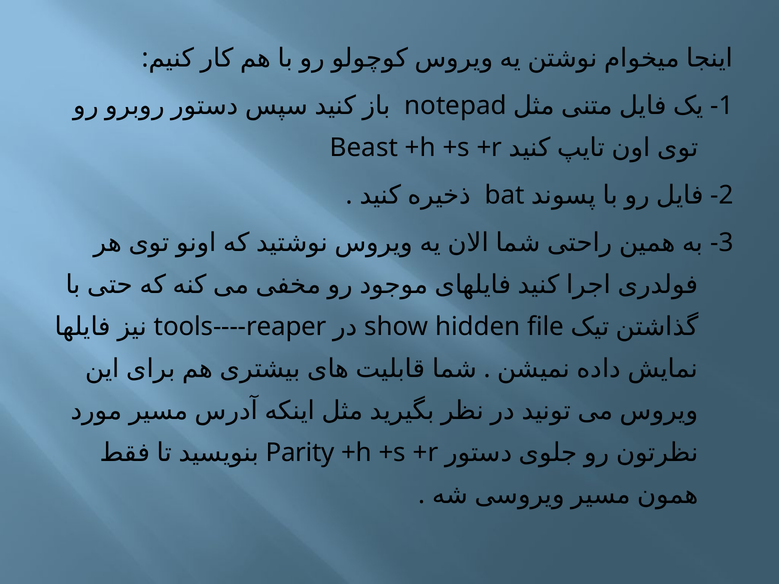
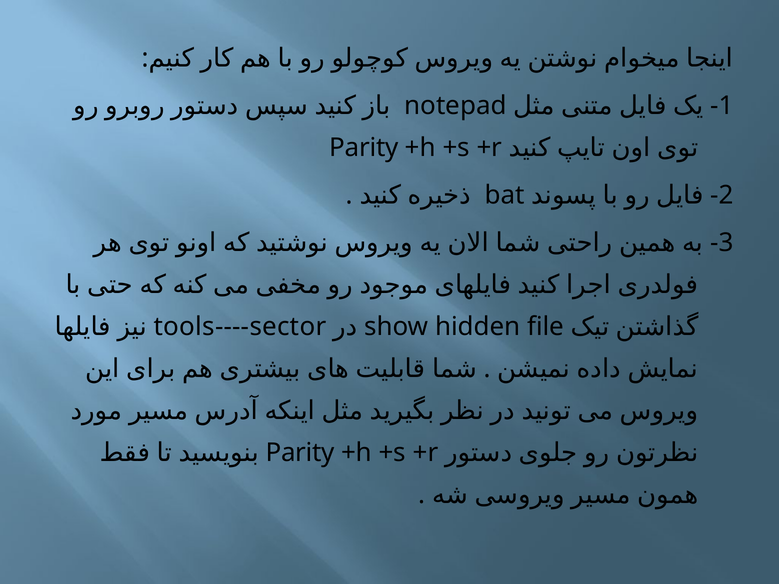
Beast at (364, 148): Beast -> Parity
tools----reaper: tools----reaper -> tools----sector
